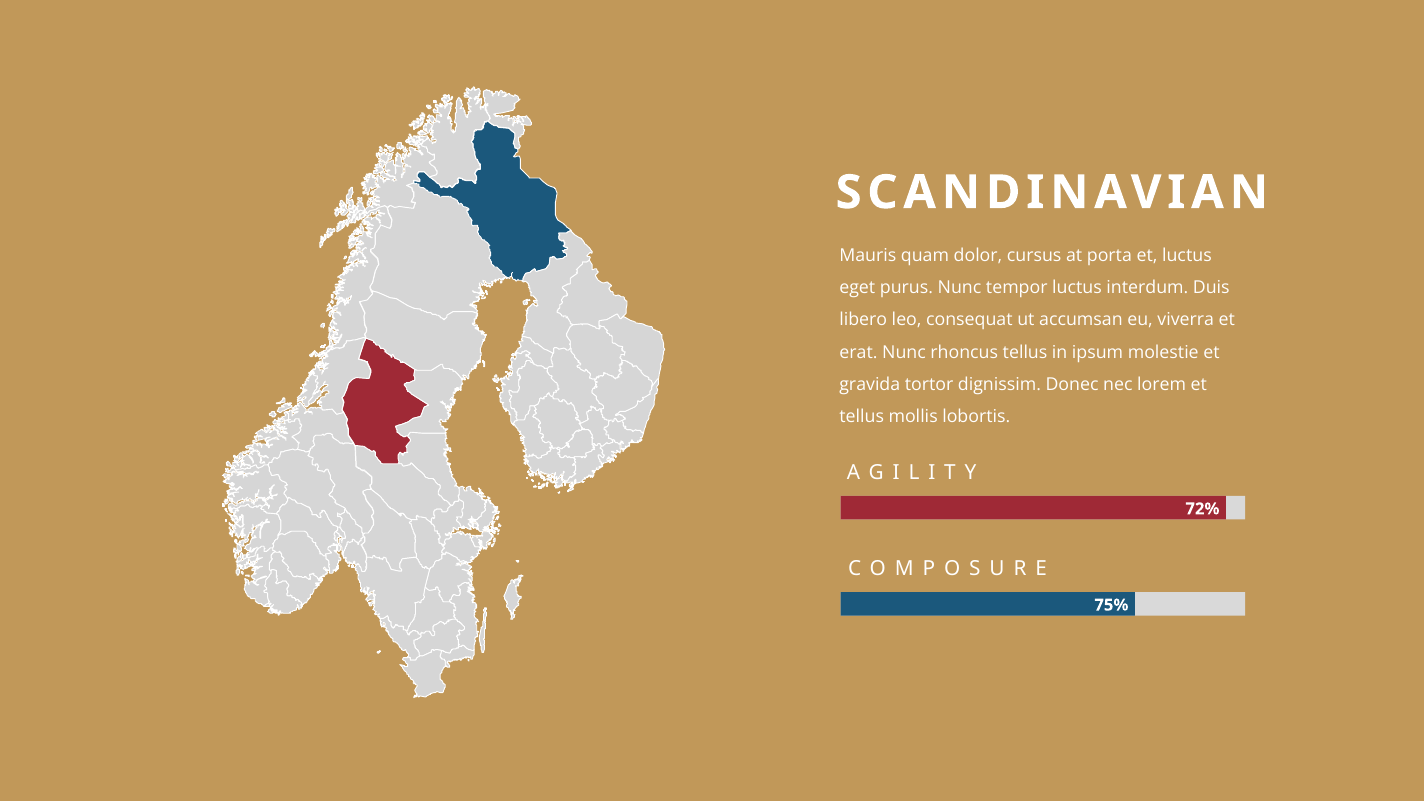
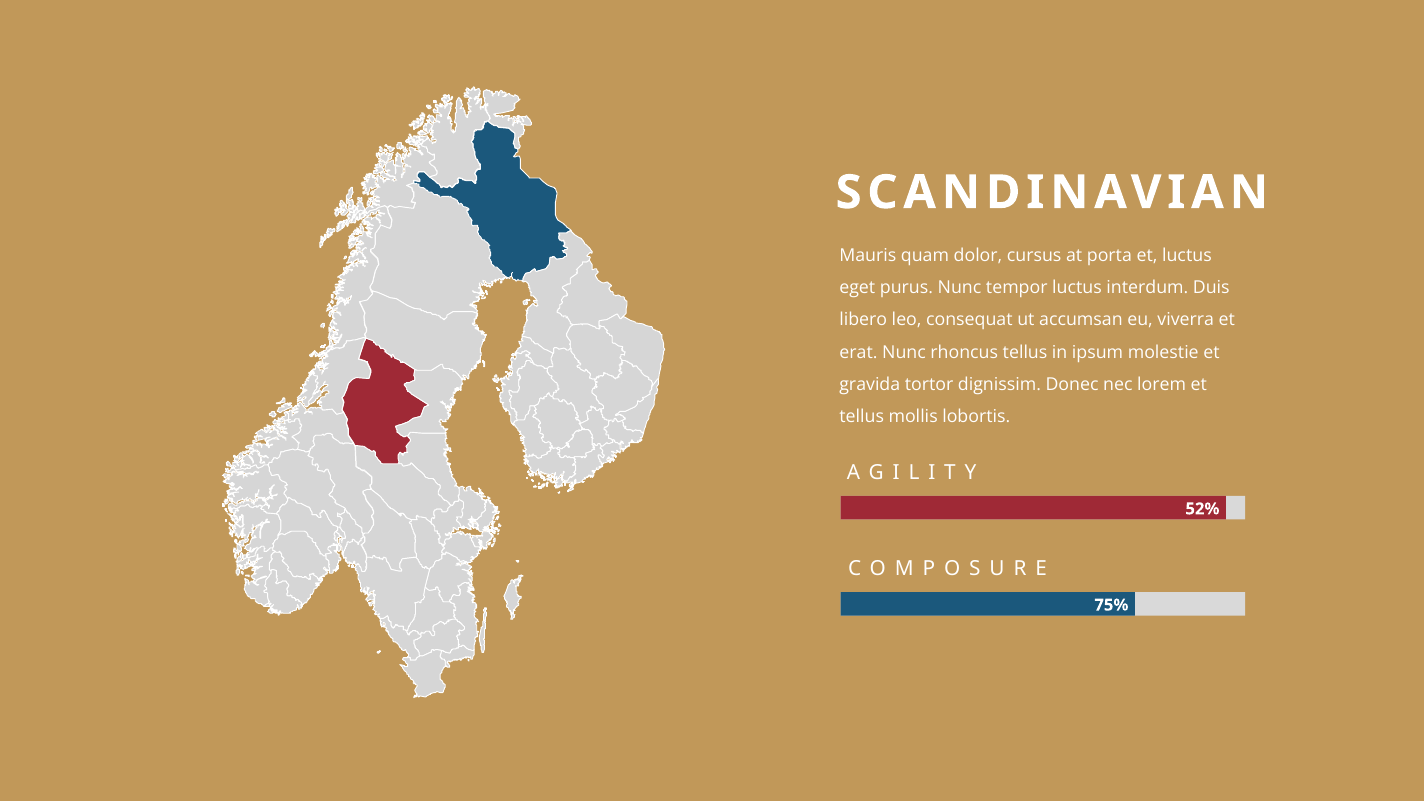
72%: 72% -> 52%
